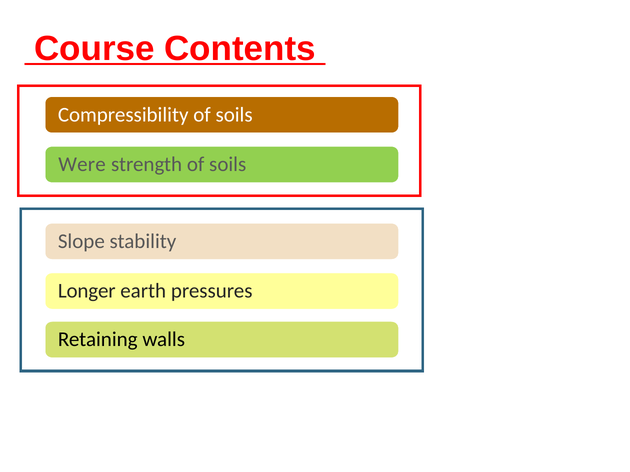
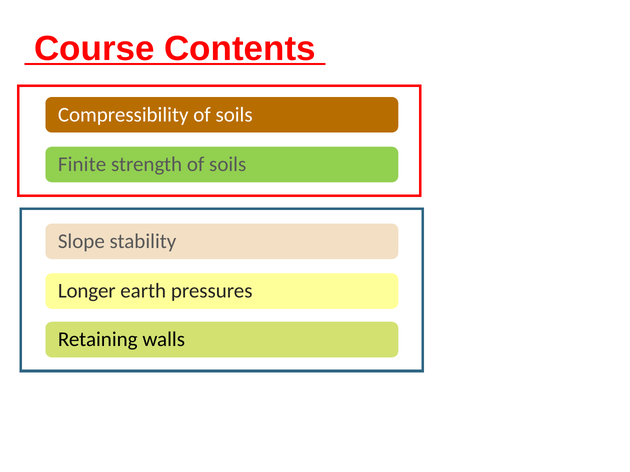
Were: Were -> Finite
